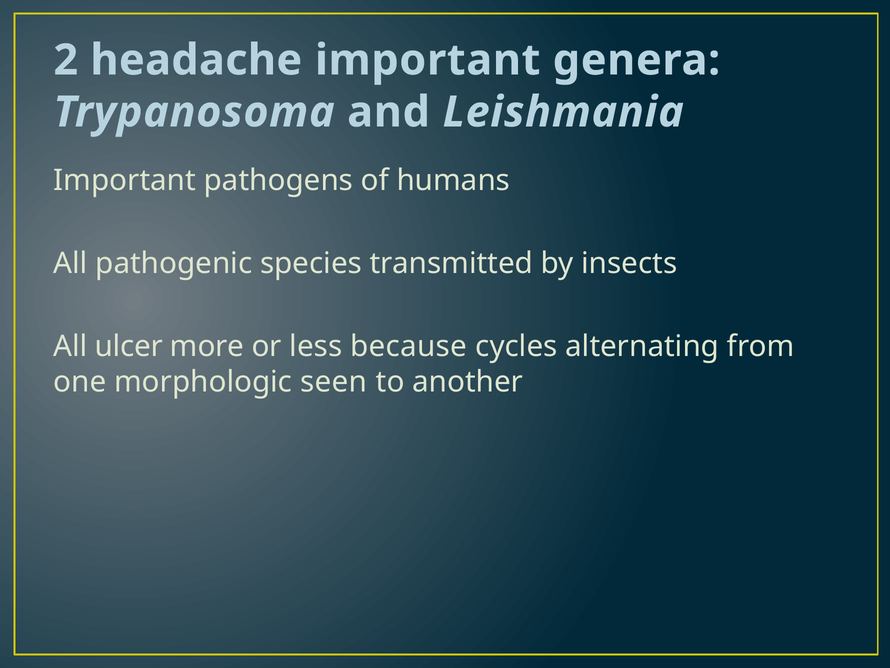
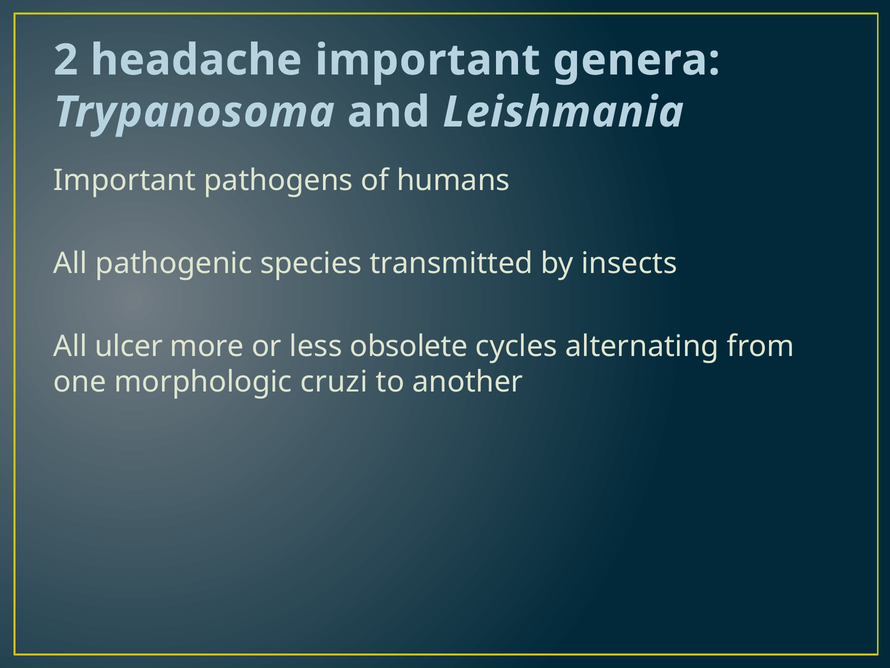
because: because -> obsolete
seen: seen -> cruzi
